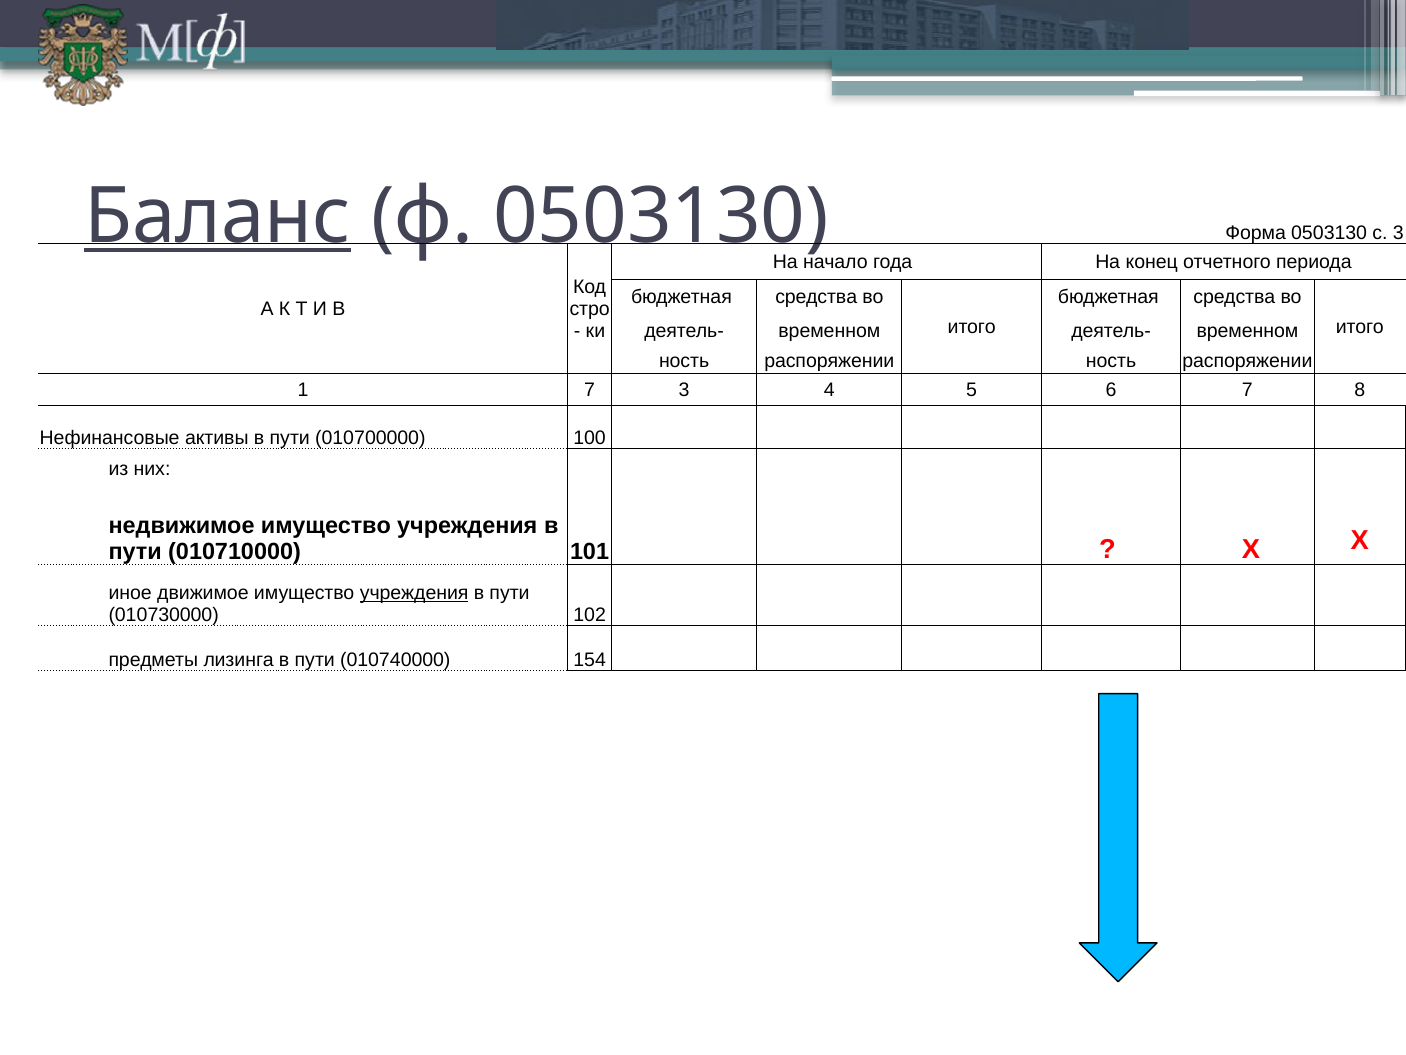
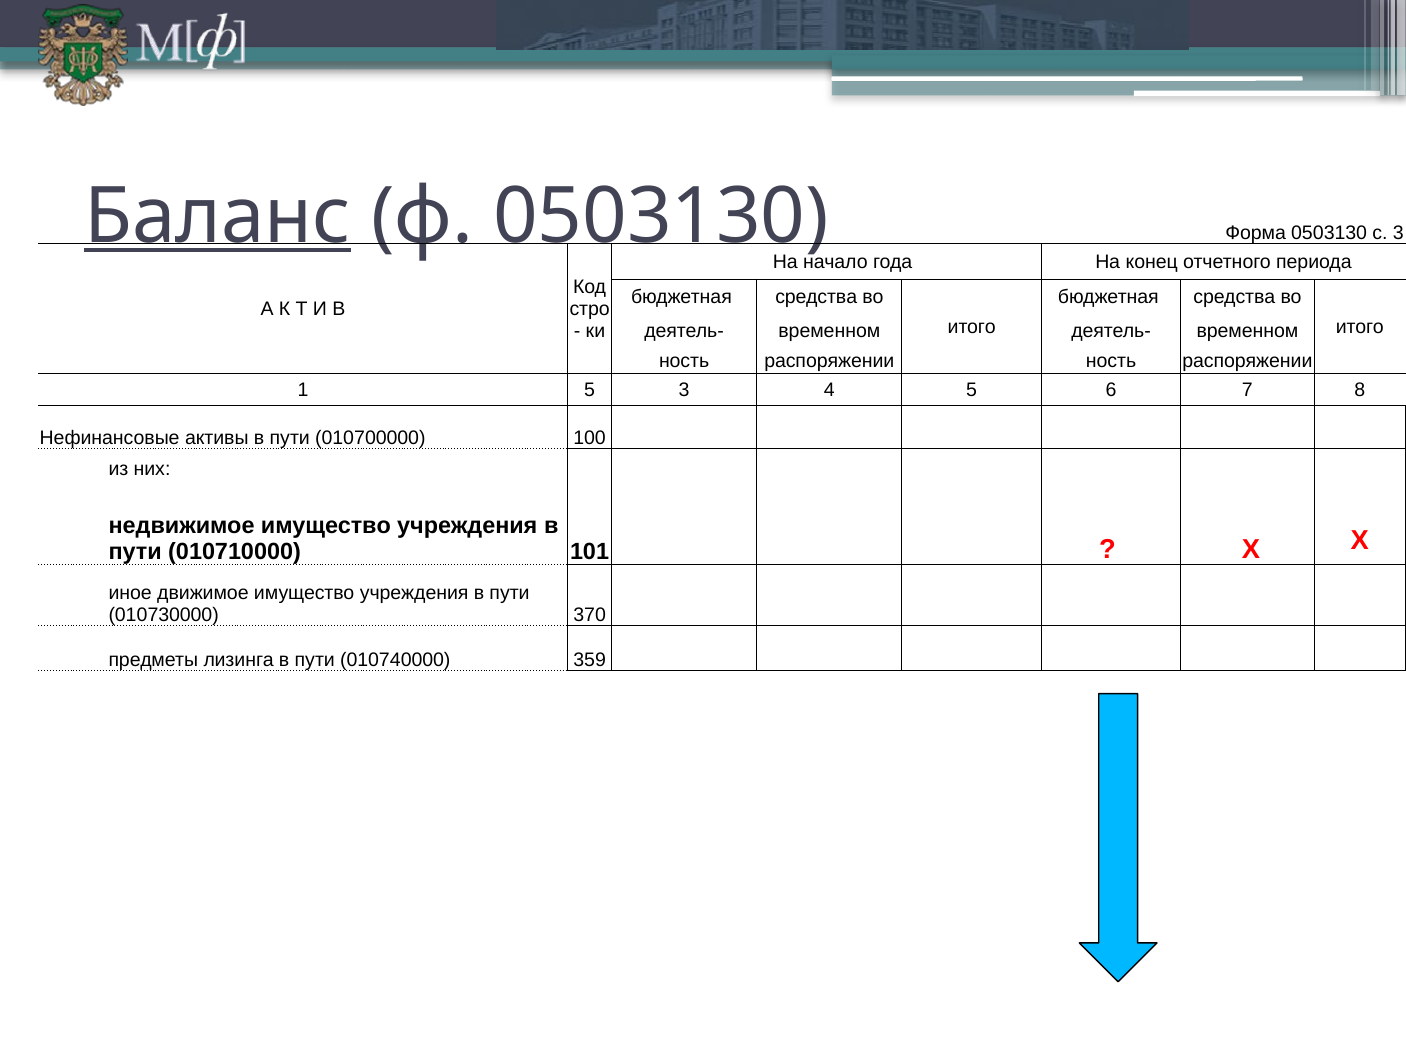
1 7: 7 -> 5
учреждения at (414, 593) underline: present -> none
102: 102 -> 370
154: 154 -> 359
